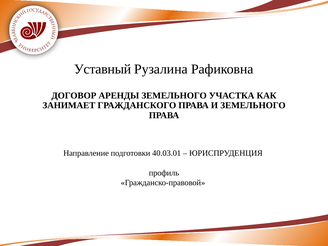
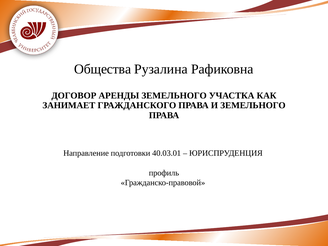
Уставный: Уставный -> Общества
